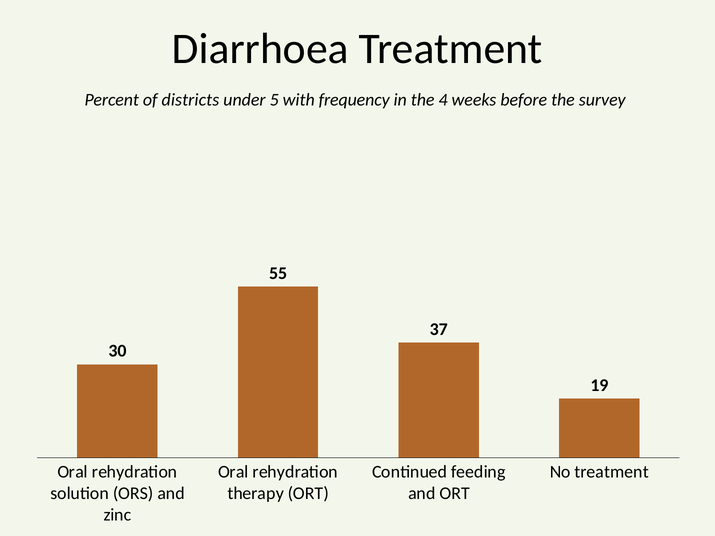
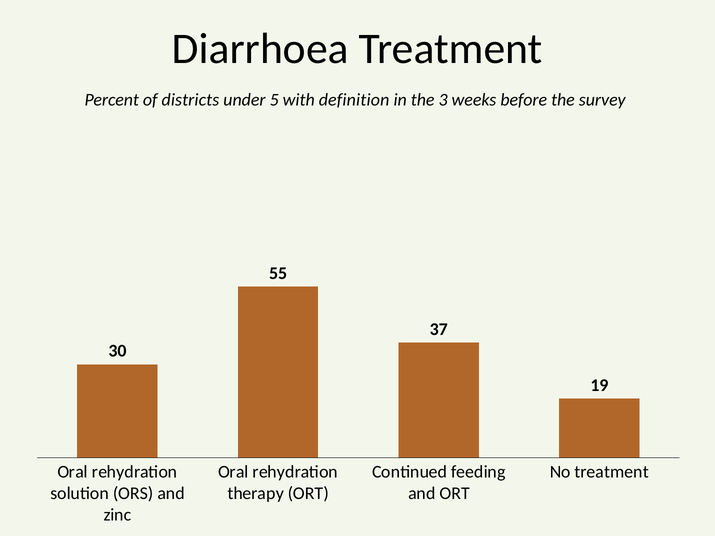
frequency: frequency -> definition
4: 4 -> 3
